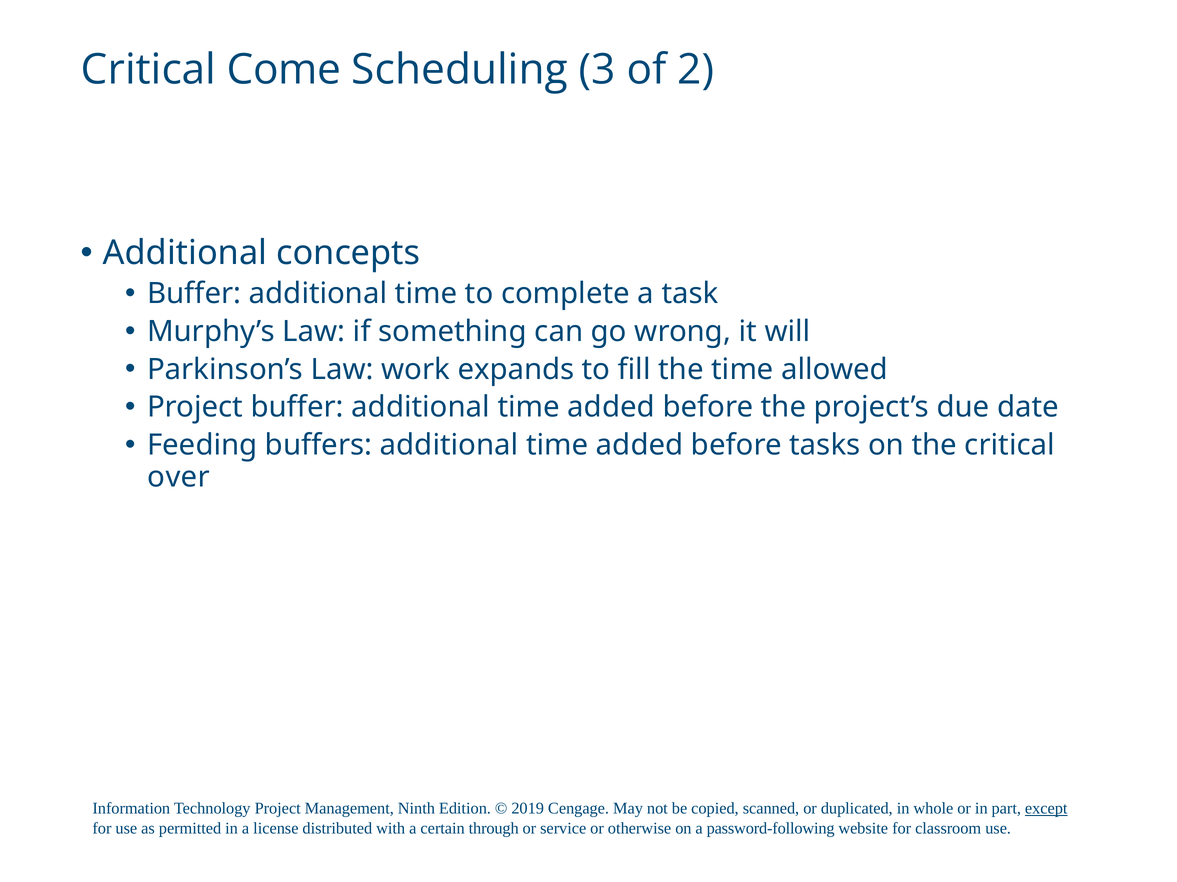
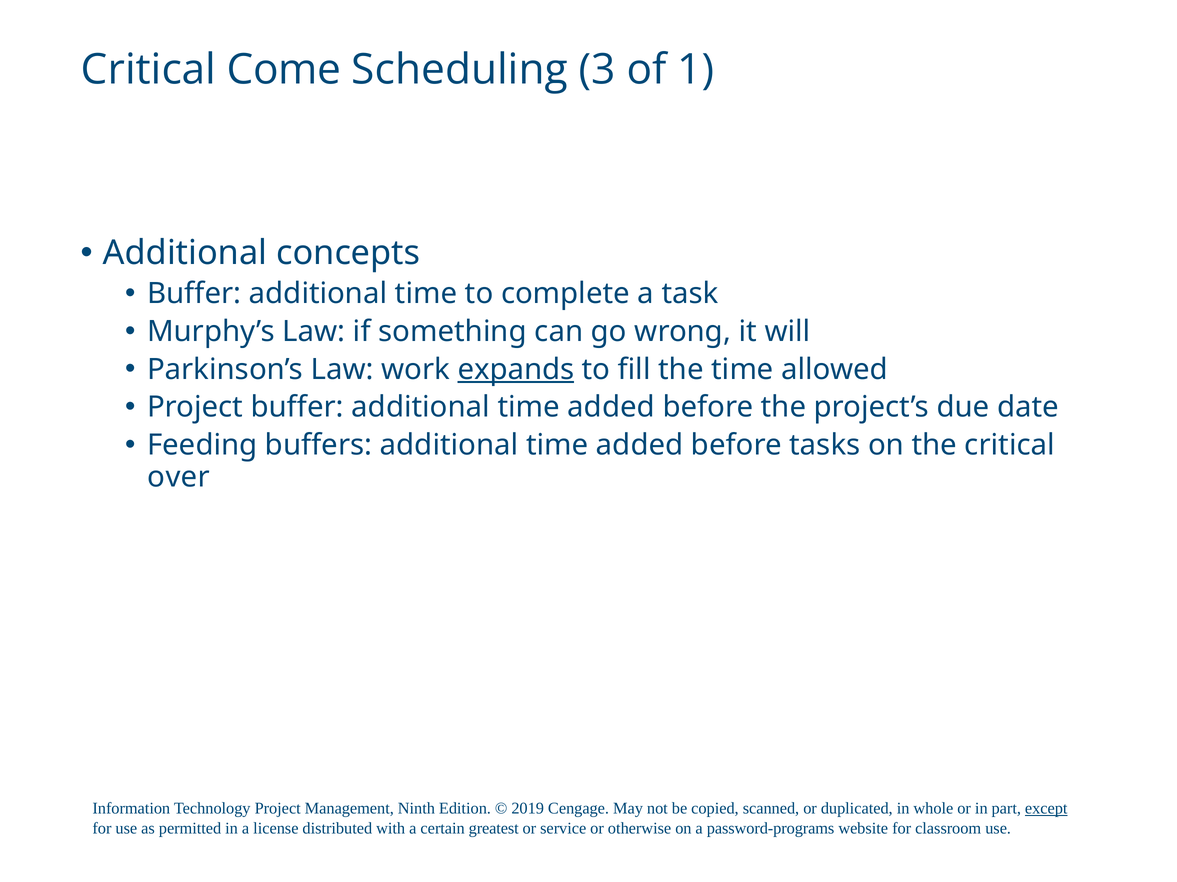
2: 2 -> 1
expands underline: none -> present
through: through -> greatest
password-following: password-following -> password-programs
